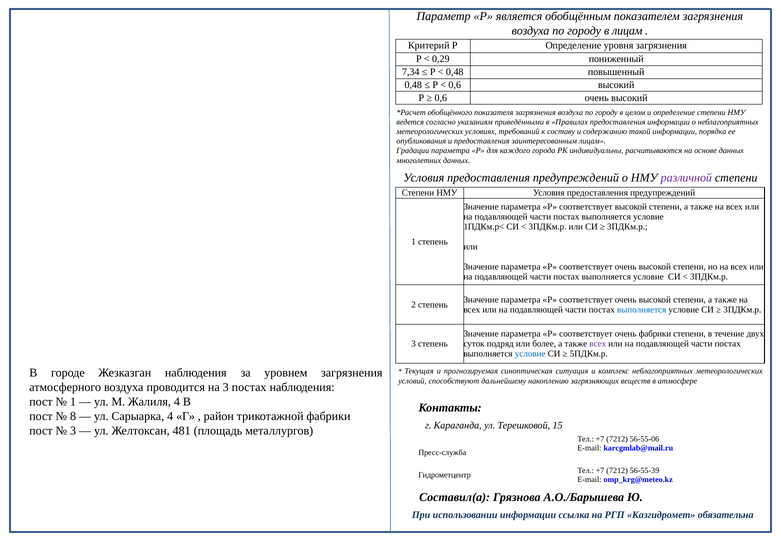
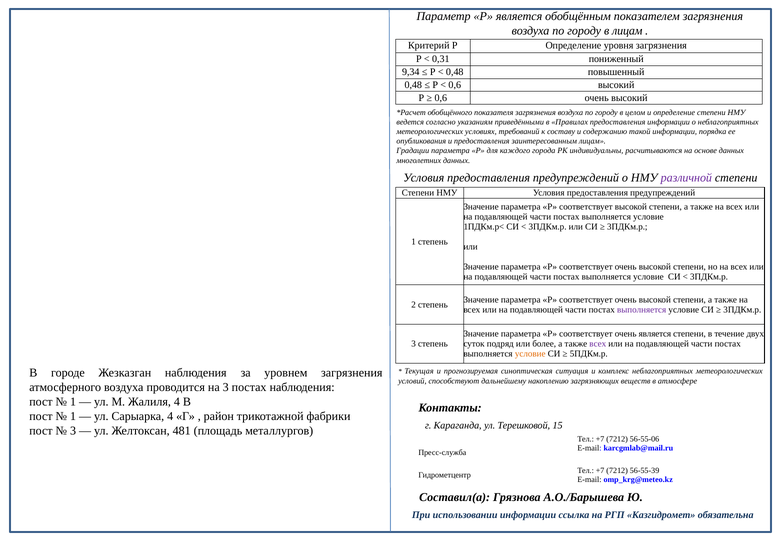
0,29: 0,29 -> 0,31
7,34: 7,34 -> 9,34
выполняется at (642, 309) colour: blue -> purple
очень фабрики: фабрики -> является
условие at (530, 353) colour: blue -> orange
8 at (73, 416): 8 -> 1
